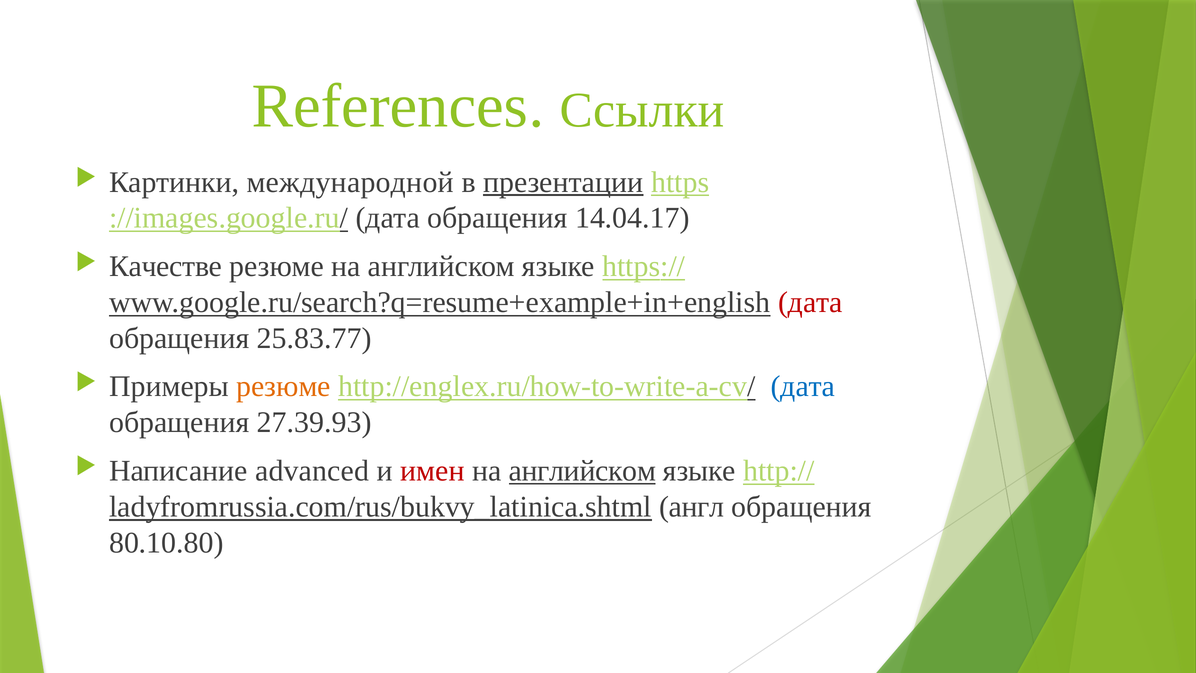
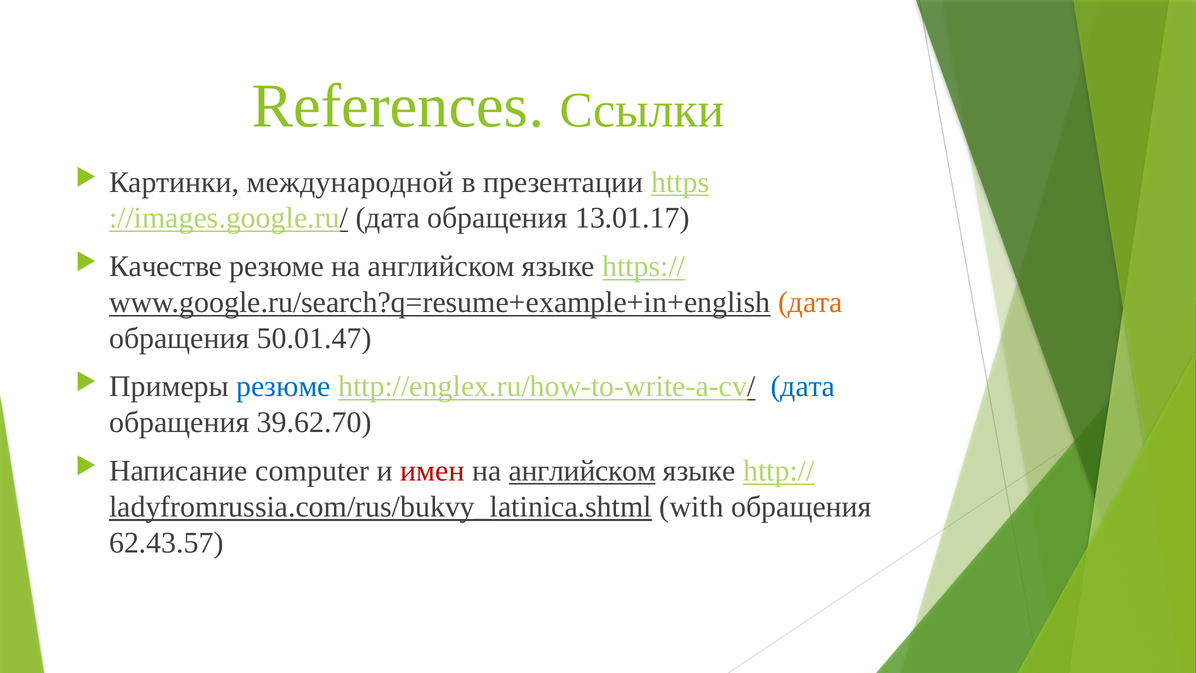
презентации underline: present -> none
14.04.17: 14.04.17 -> 13.01.17
дата at (810, 302) colour: red -> orange
25.83.77: 25.83.77 -> 50.01.47
резюме at (283, 386) colour: orange -> blue
27.39.93: 27.39.93 -> 39.62.70
advanced: advanced -> computer
англ: англ -> with
80.10.80: 80.10.80 -> 62.43.57
